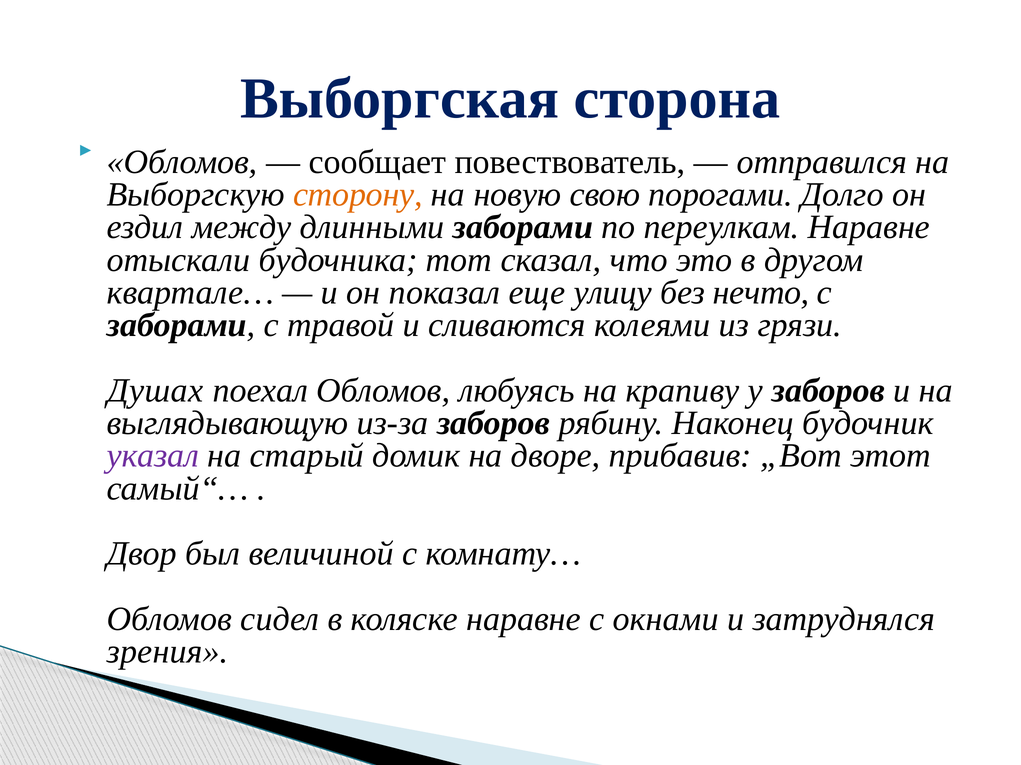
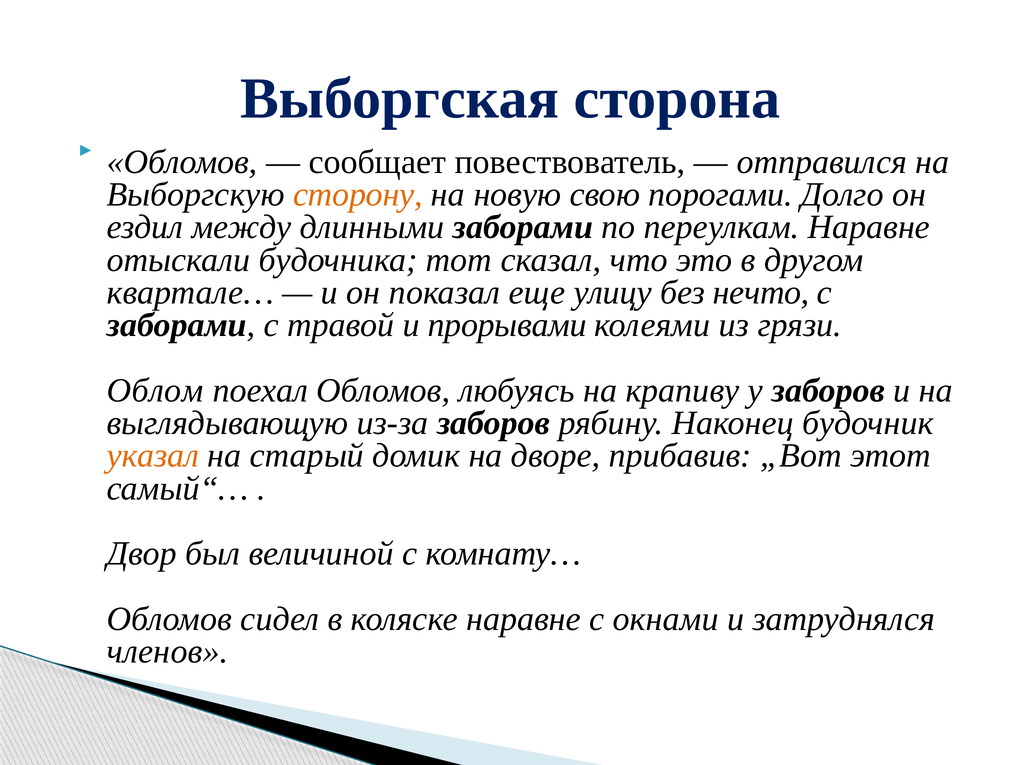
сливаются: сливаются -> прорывами
Душах: Душах -> Облом
указал colour: purple -> orange
зрения: зрения -> членов
